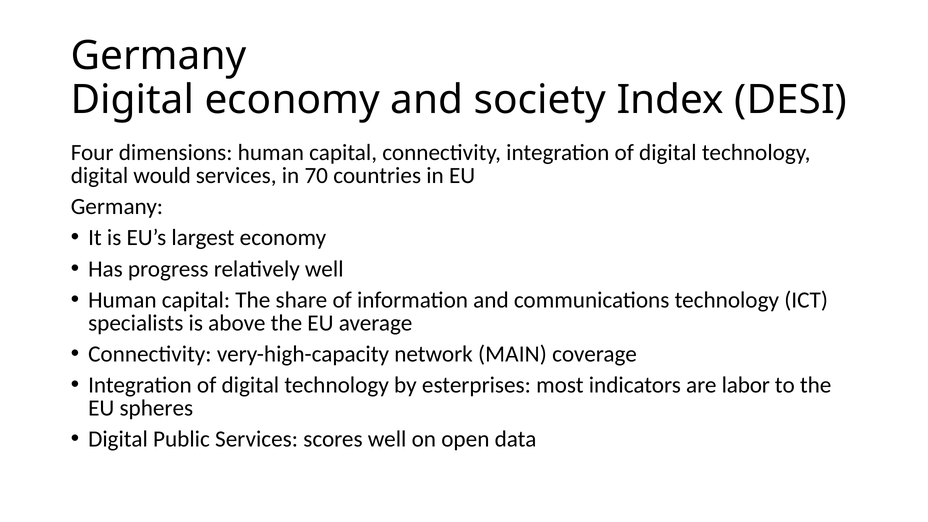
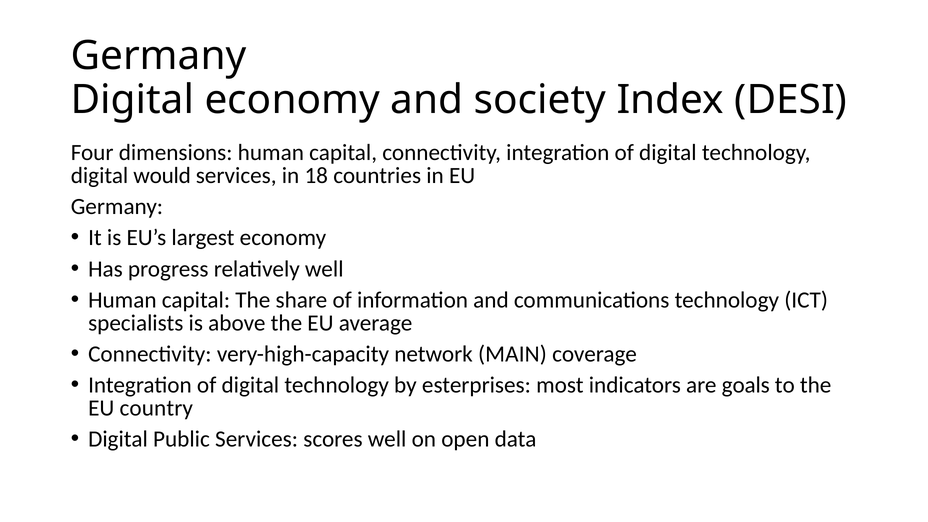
70: 70 -> 18
labor: labor -> goals
spheres: spheres -> country
